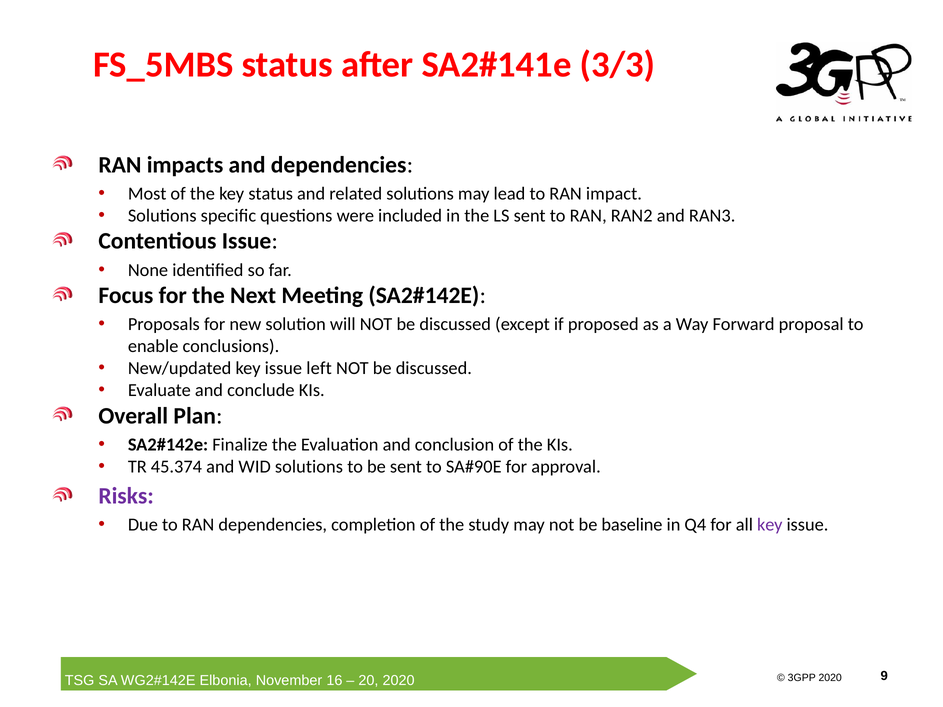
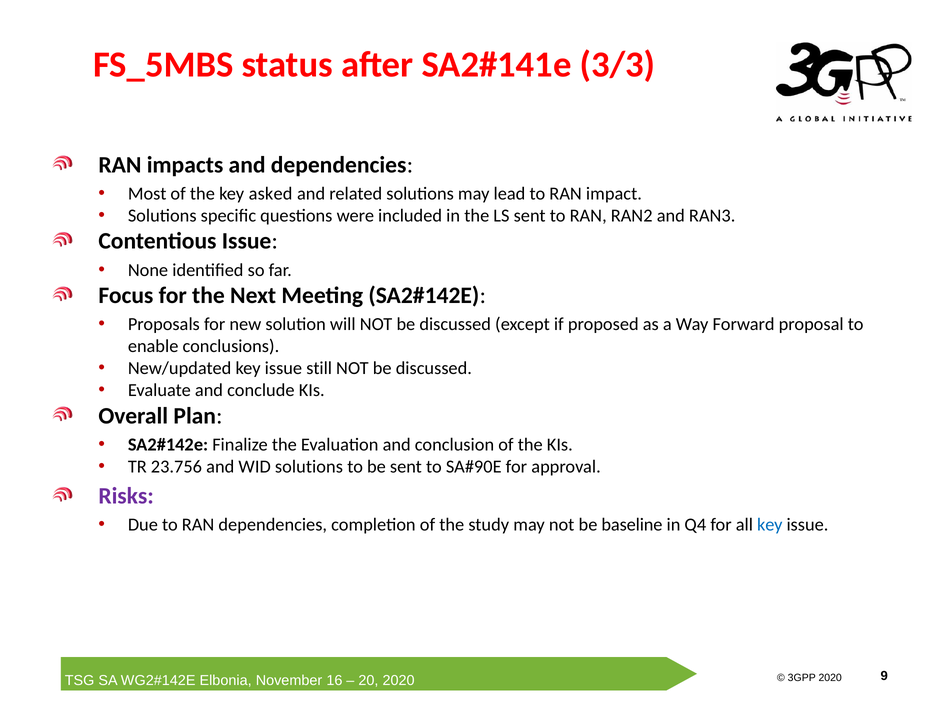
key status: status -> asked
left: left -> still
45.374: 45.374 -> 23.756
key at (770, 525) colour: purple -> blue
